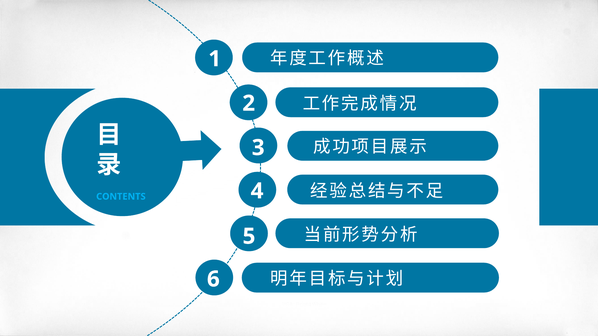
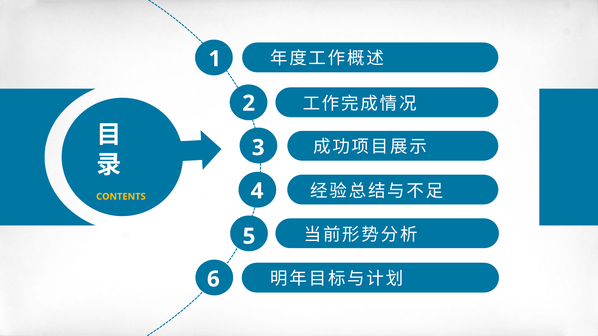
CONTENTS colour: light blue -> yellow
